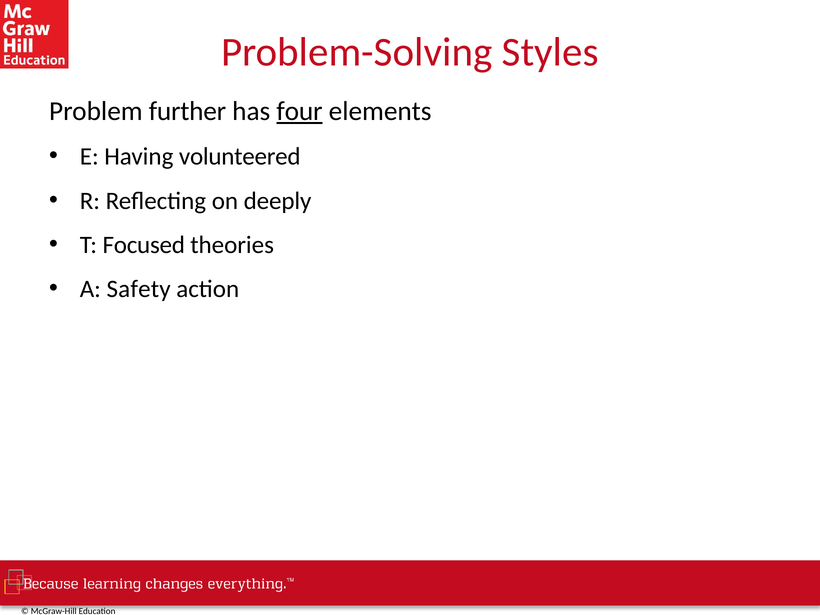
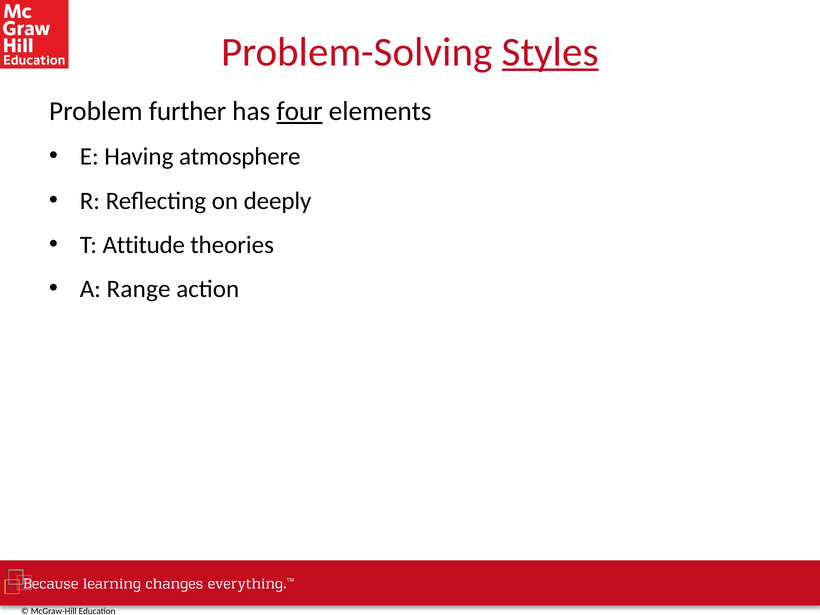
Styles underline: none -> present
volunteered: volunteered -> atmosphere
Focused: Focused -> Attitude
Safety: Safety -> Range
